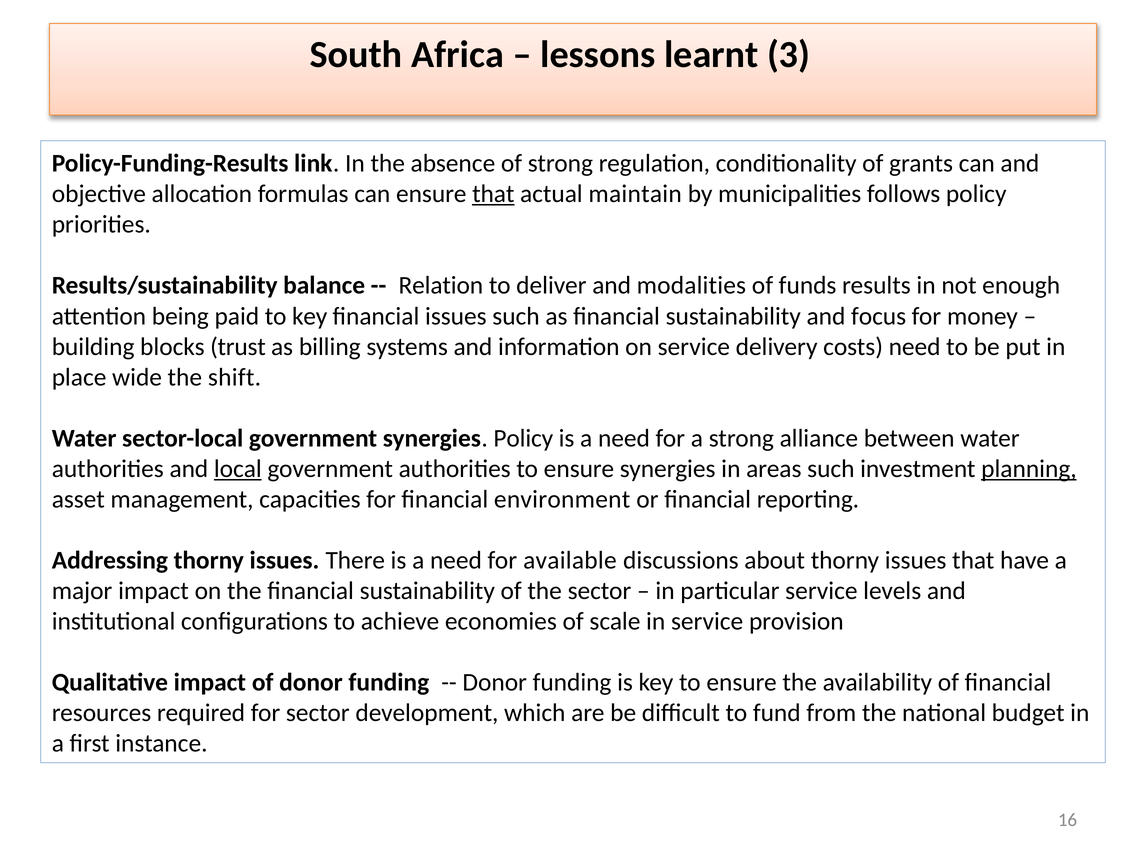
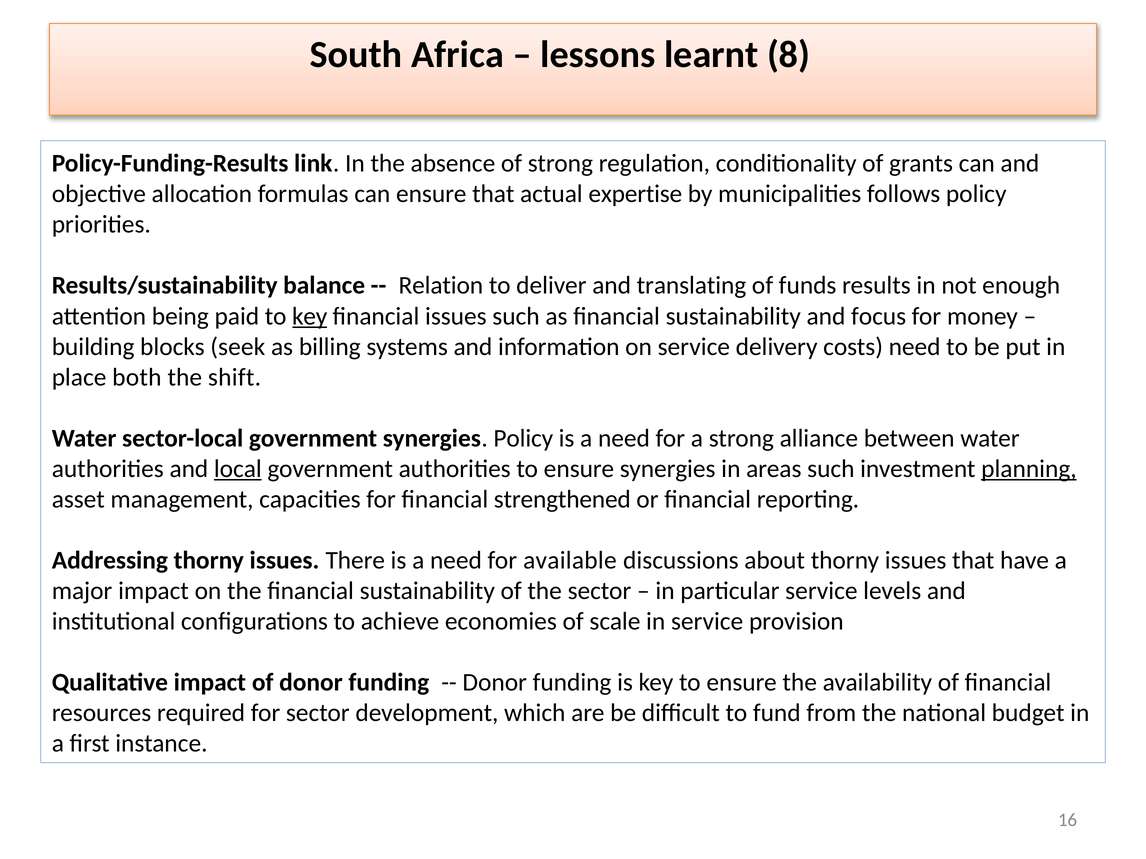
3: 3 -> 8
that at (493, 194) underline: present -> none
maintain: maintain -> expertise
modalities: modalities -> translating
key at (310, 316) underline: none -> present
trust: trust -> seek
wide: wide -> both
environment: environment -> strengthened
